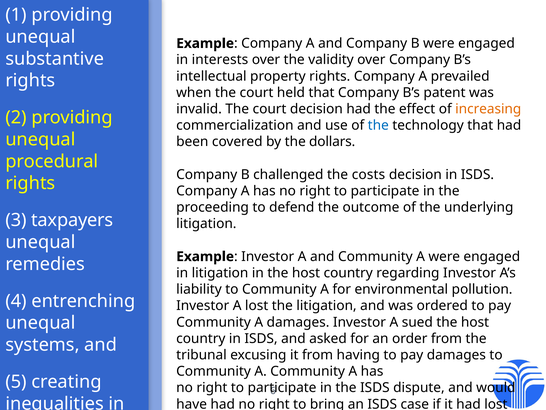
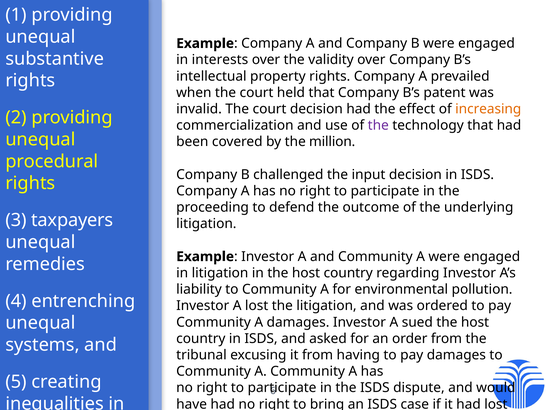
the at (378, 125) colour: blue -> purple
dollars: dollars -> million
costs: costs -> input
